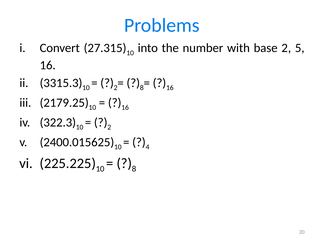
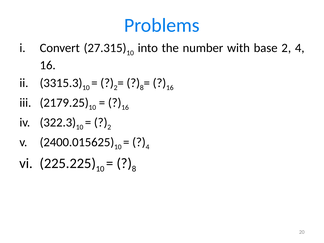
2 5: 5 -> 4
